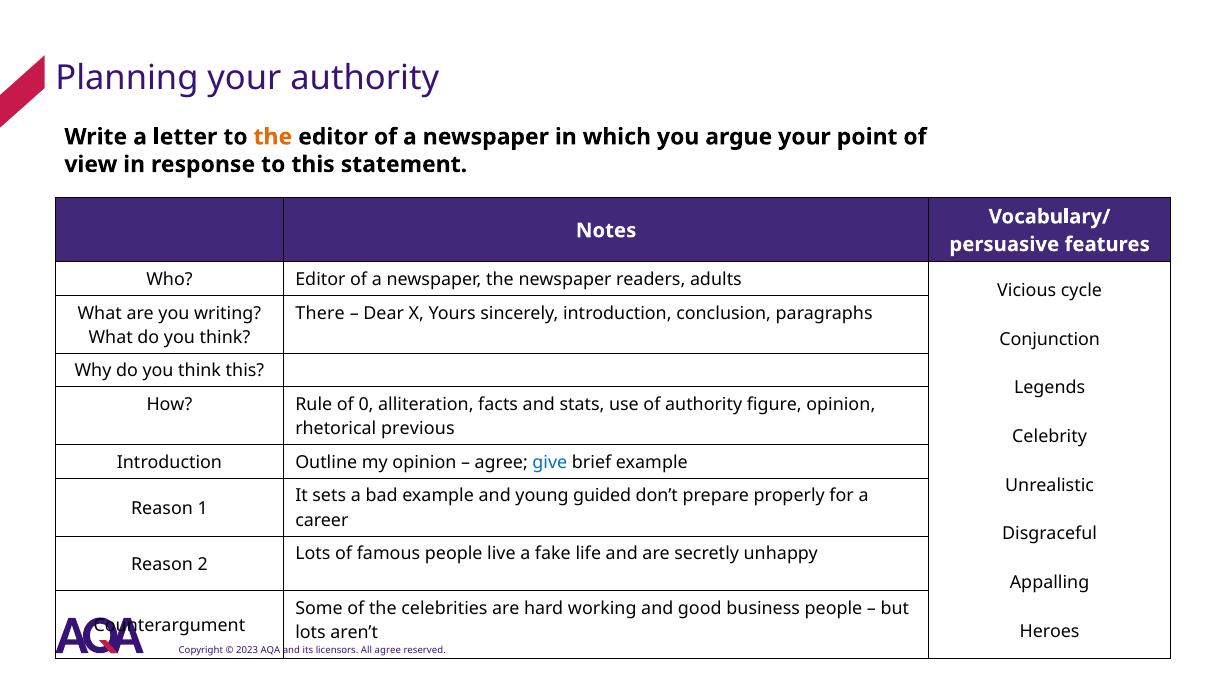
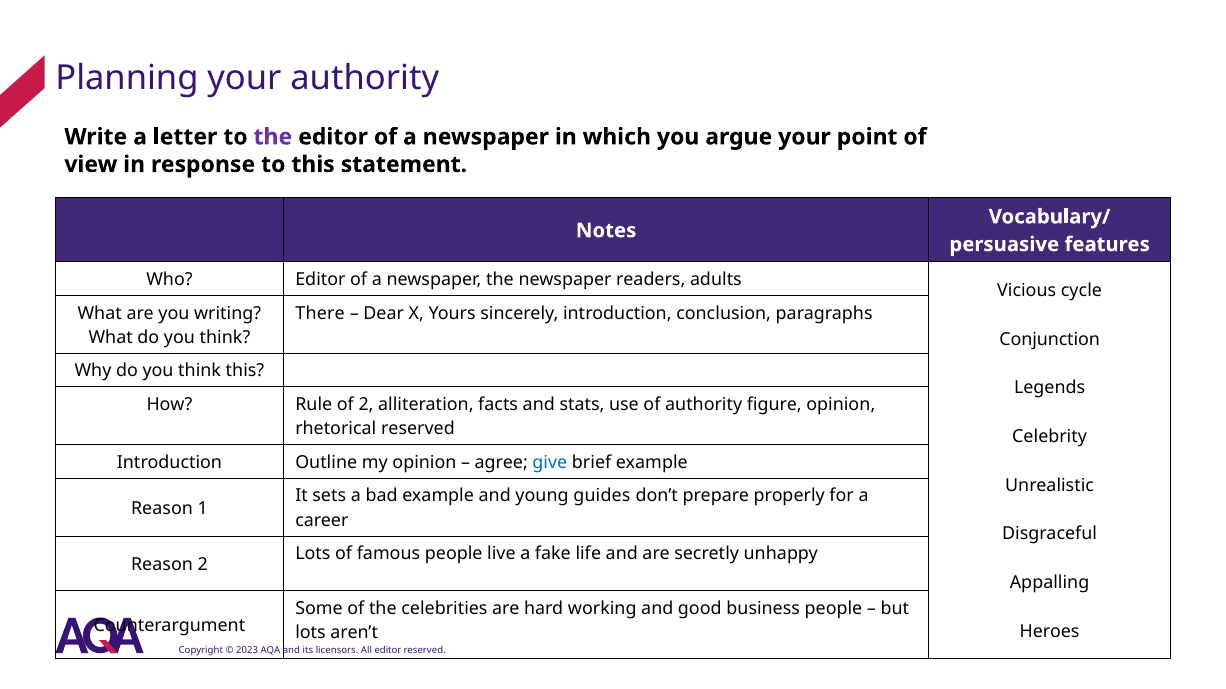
the at (273, 137) colour: orange -> purple
of 0: 0 -> 2
rhetorical previous: previous -> reserved
guided: guided -> guides
All agree: agree -> editor
